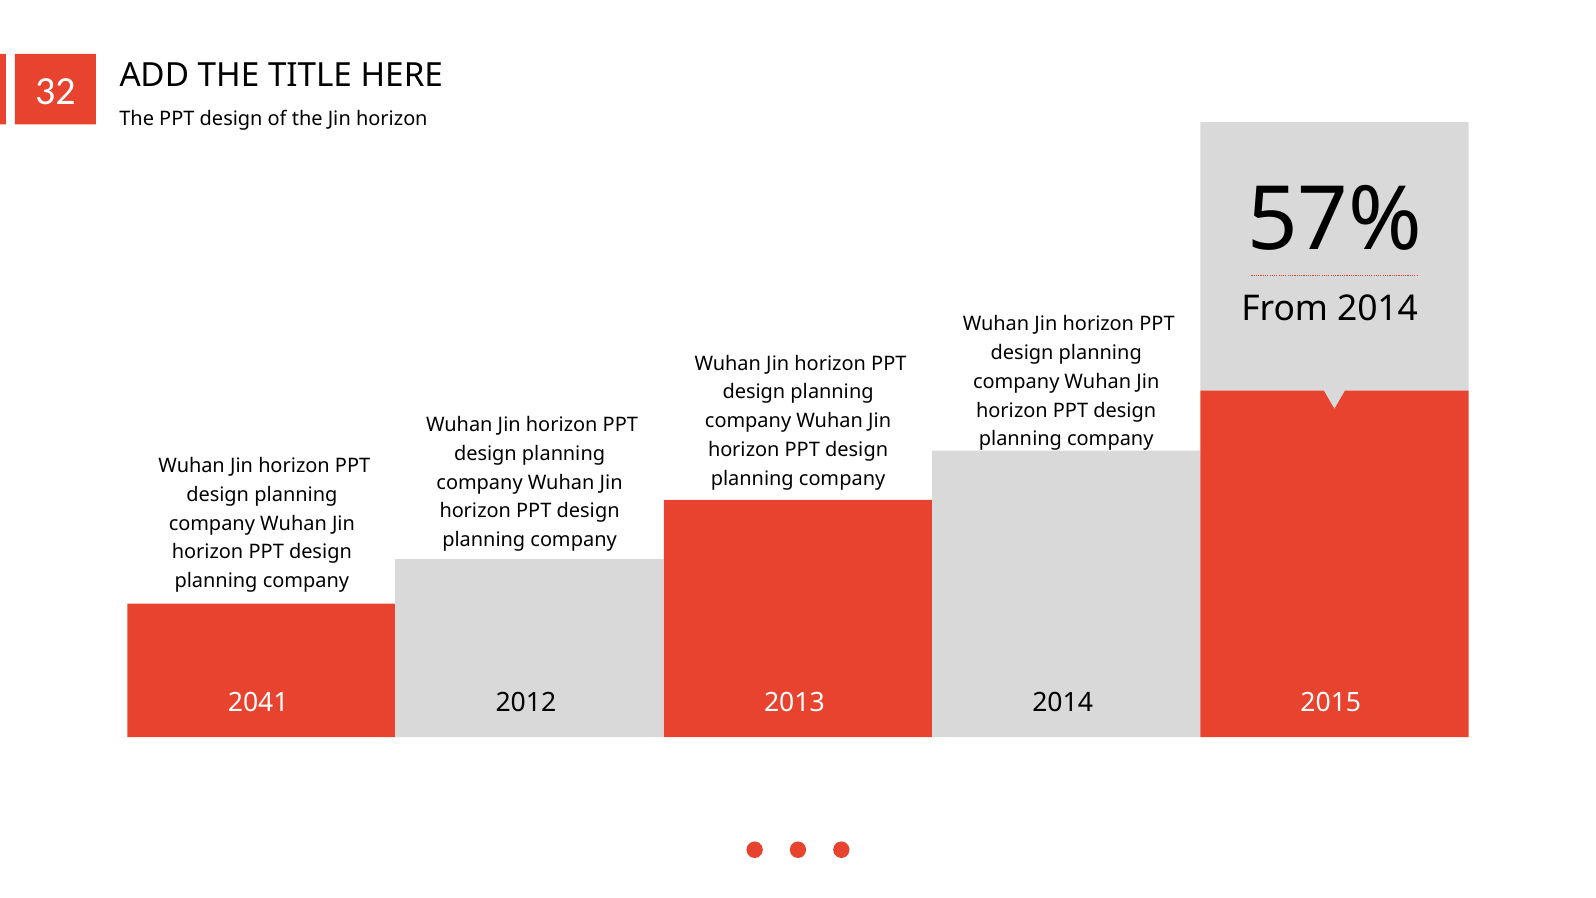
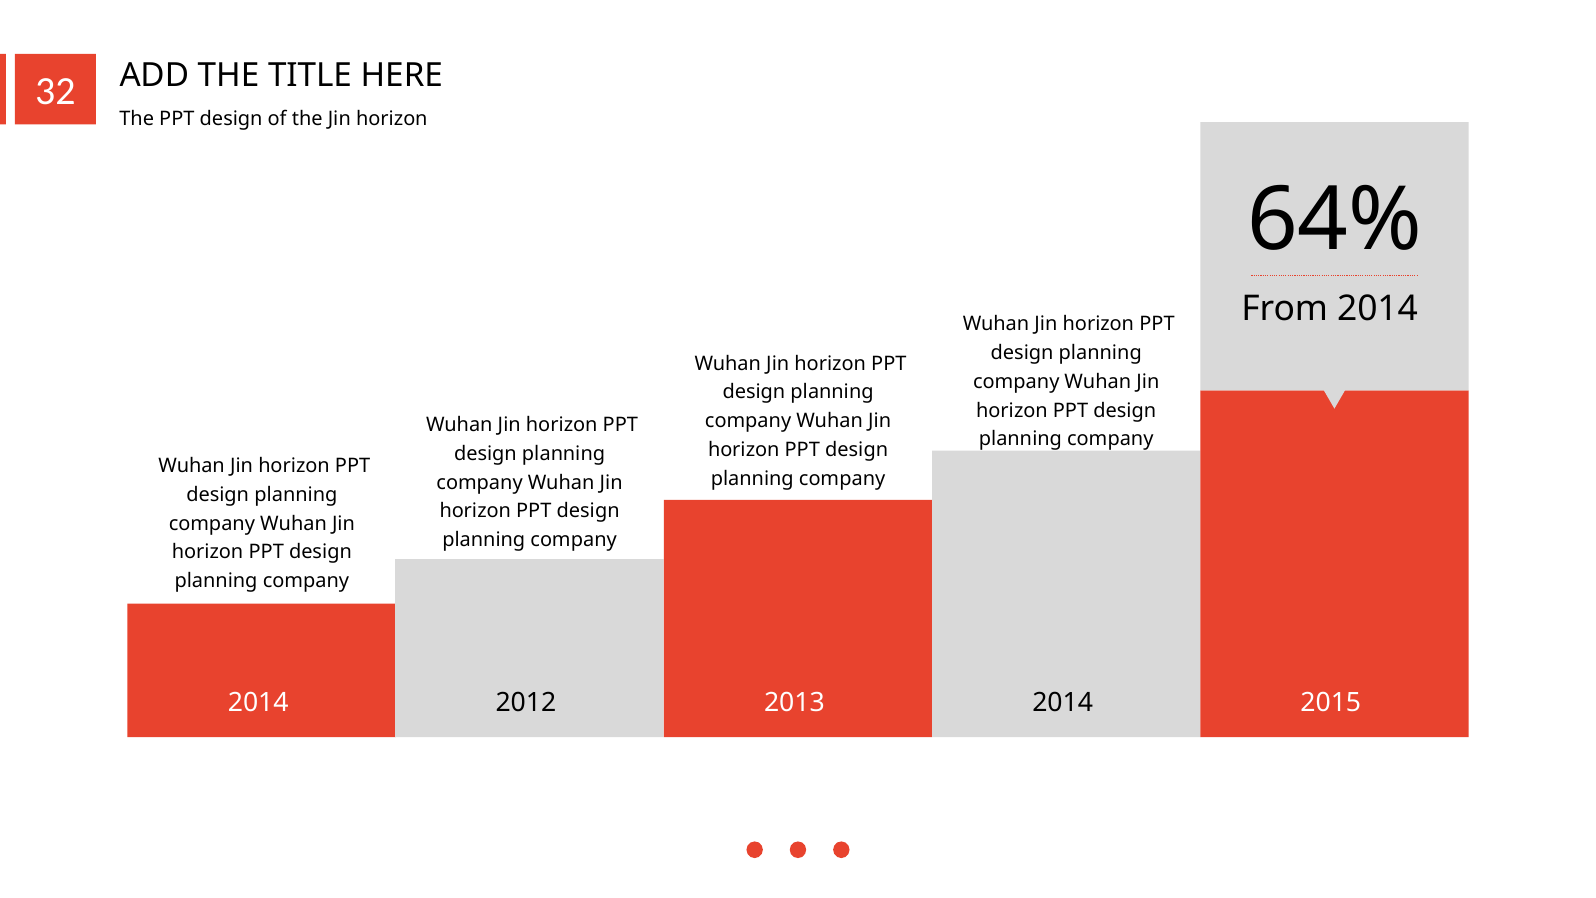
57%: 57% -> 64%
2041 at (258, 703): 2041 -> 2014
